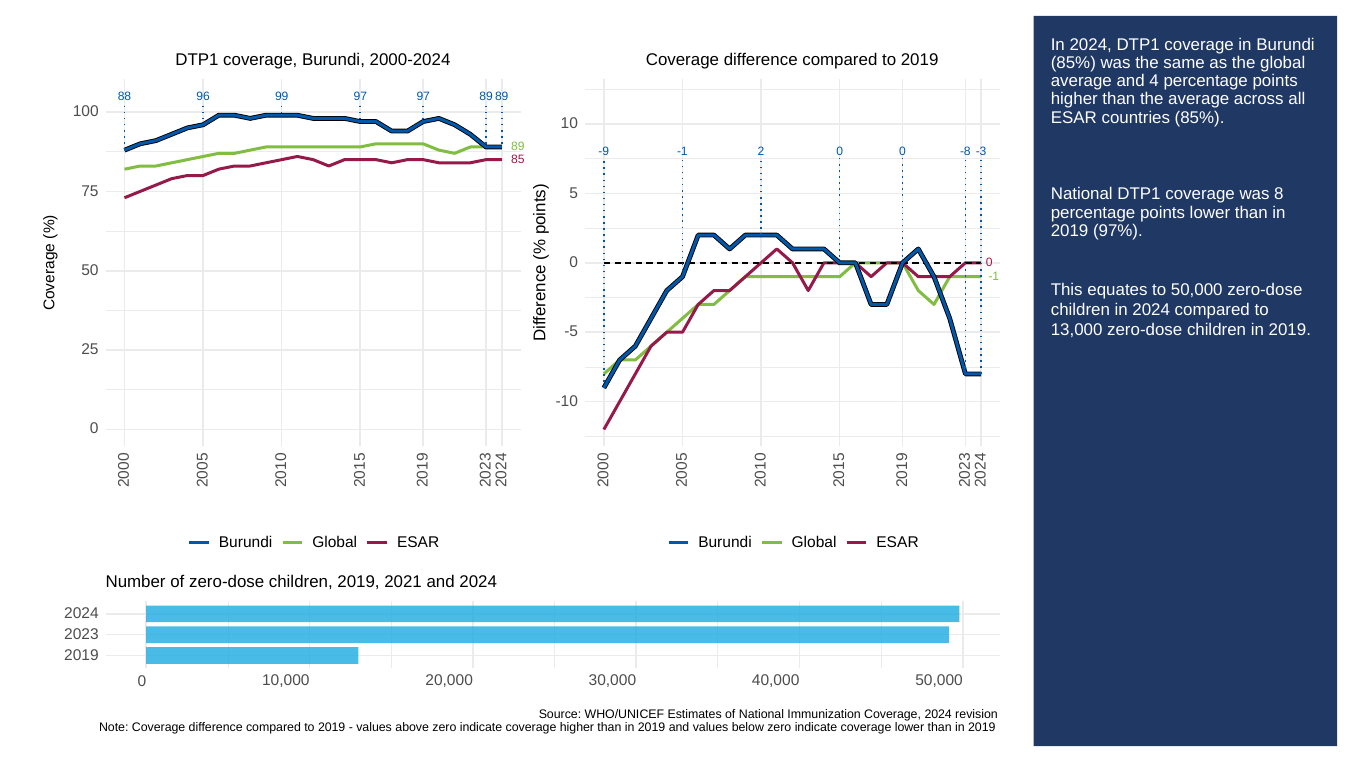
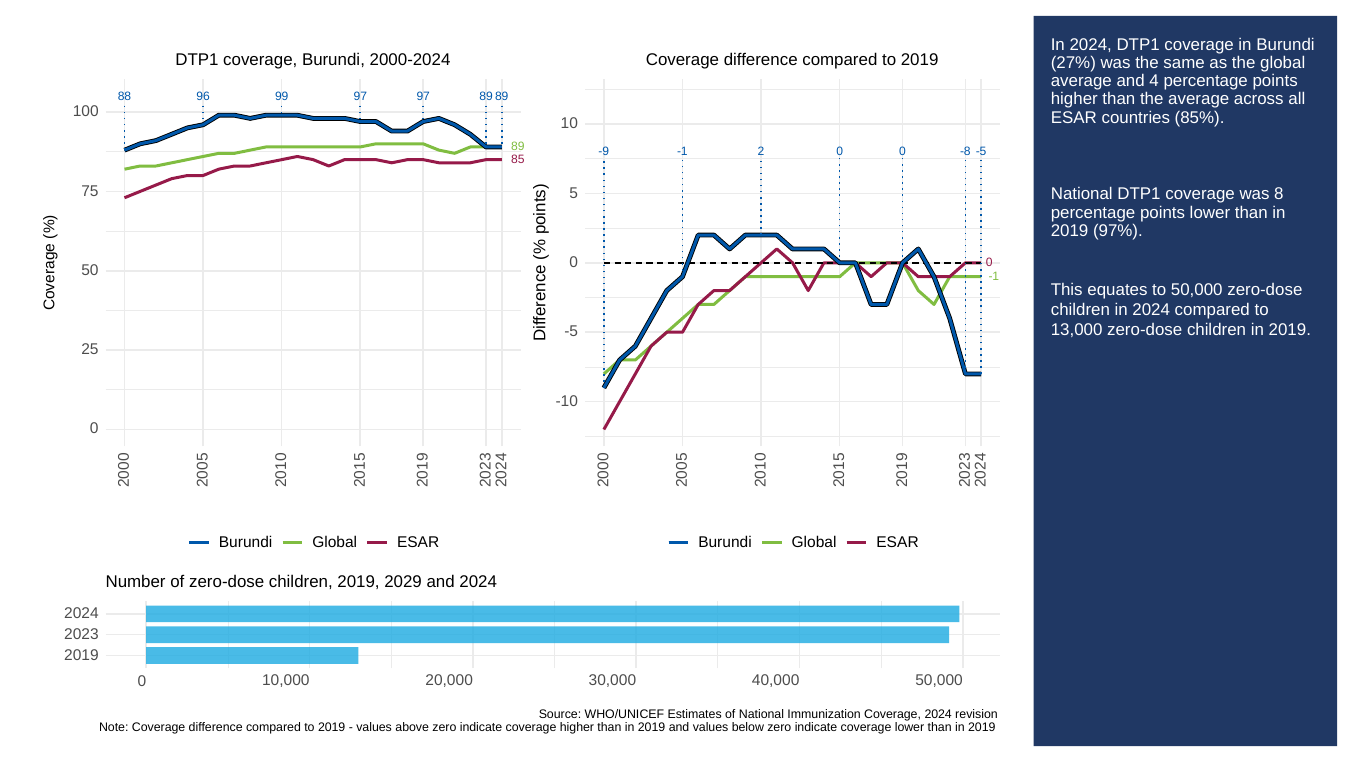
85% at (1073, 63): 85% -> 27%
-8 -3: -3 -> -5
2021: 2021 -> 2029
